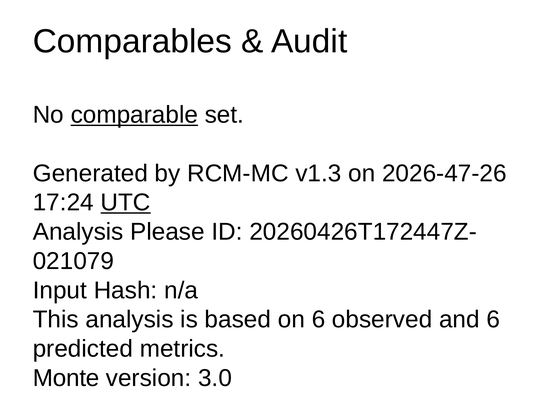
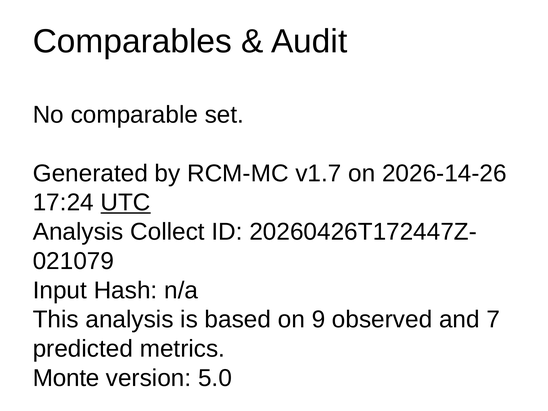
comparable underline: present -> none
v1.3: v1.3 -> v1.7
2026-47-26: 2026-47-26 -> 2026-14-26
Please: Please -> Collect
on 6: 6 -> 9
and 6: 6 -> 7
3.0: 3.0 -> 5.0
